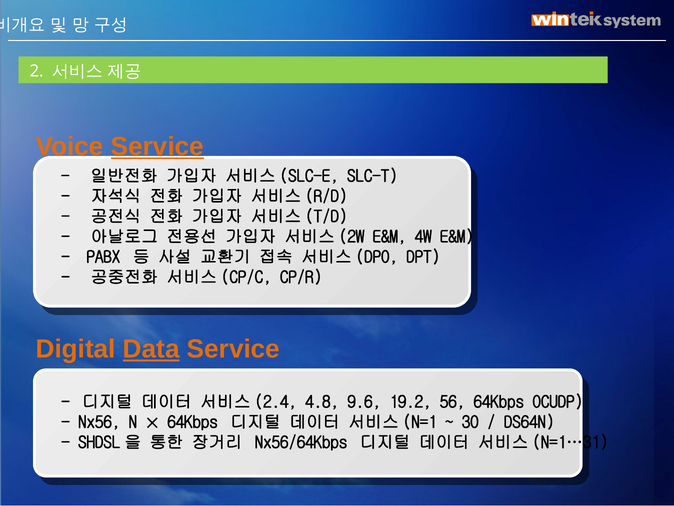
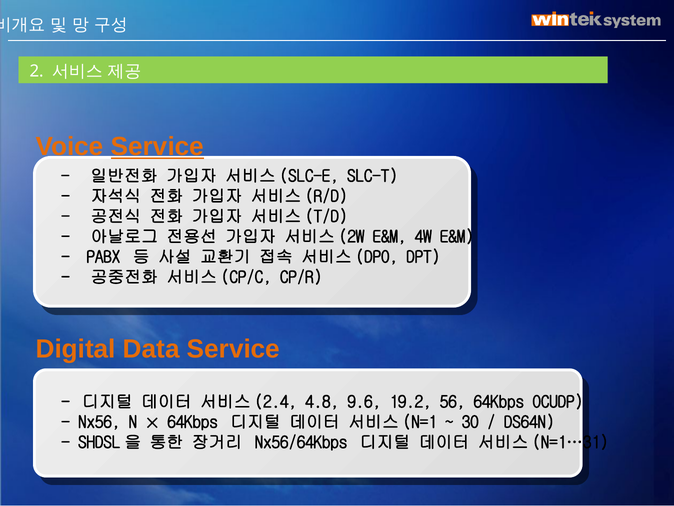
Data underline: present -> none
